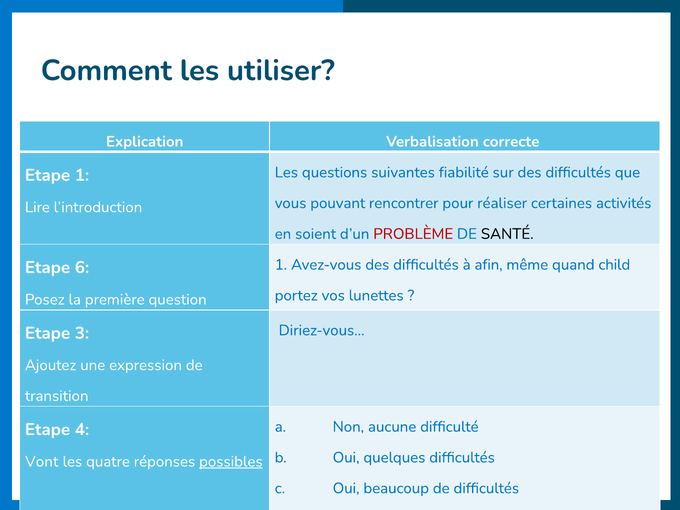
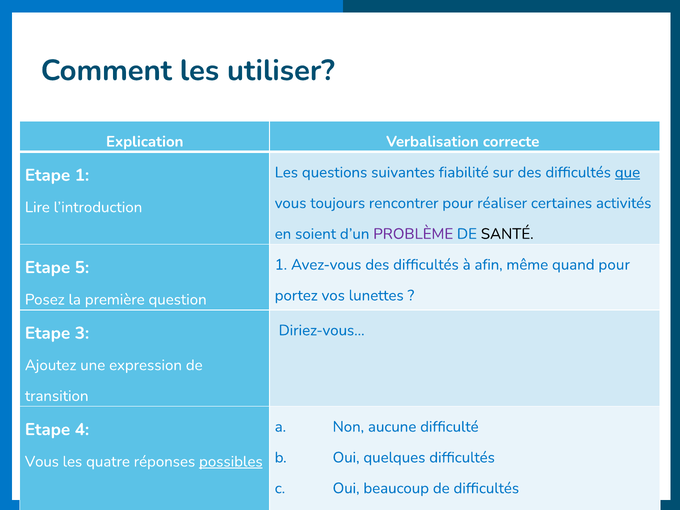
que underline: none -> present
pouvant: pouvant -> toujours
PROBLÈME colour: red -> purple
quand child: child -> pour
6: 6 -> 5
Vont at (42, 462): Vont -> Vous
